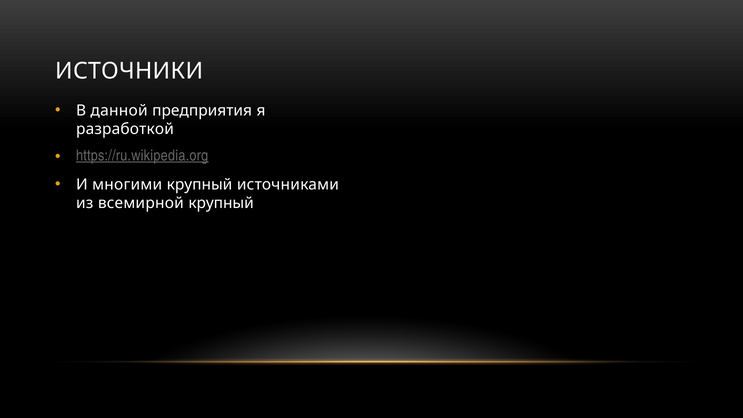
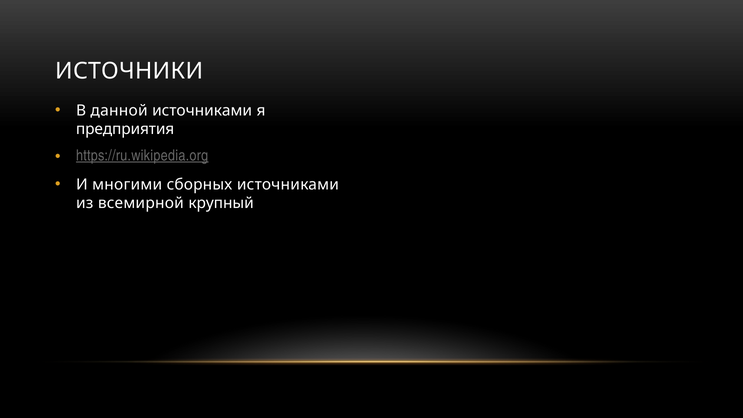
данной предприятия: предприятия -> источниками
разработкой: разработкой -> предприятия
многими крупный: крупный -> сборных
